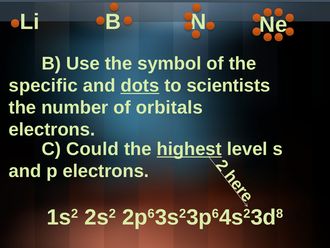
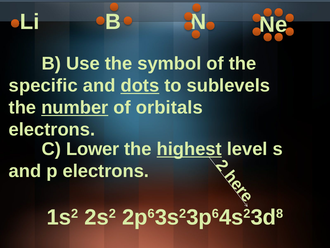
scientists: scientists -> sublevels
number underline: none -> present
Could: Could -> Lower
